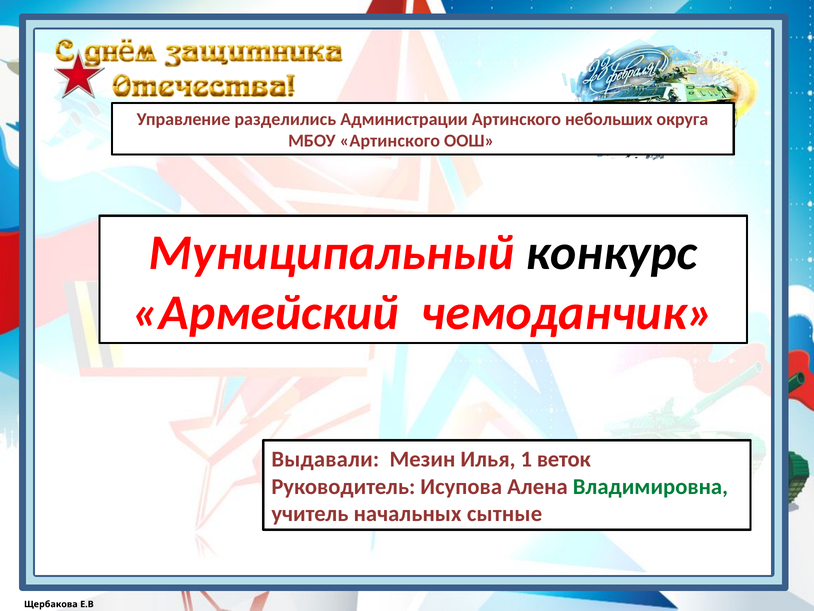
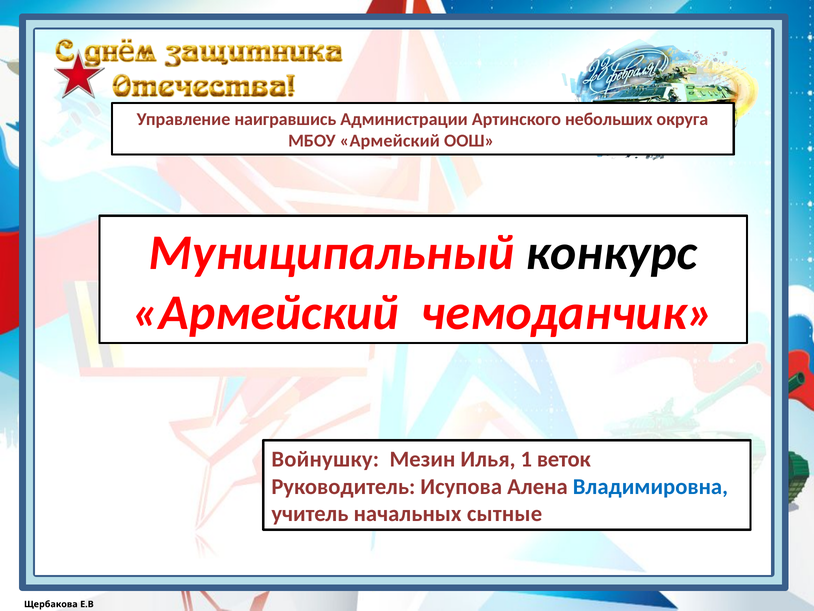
разделились: разделились -> наигравшись
МБОУ Артинского: Артинского -> Армейский
Выдавали: Выдавали -> Войнушку
Владимировна colour: green -> blue
